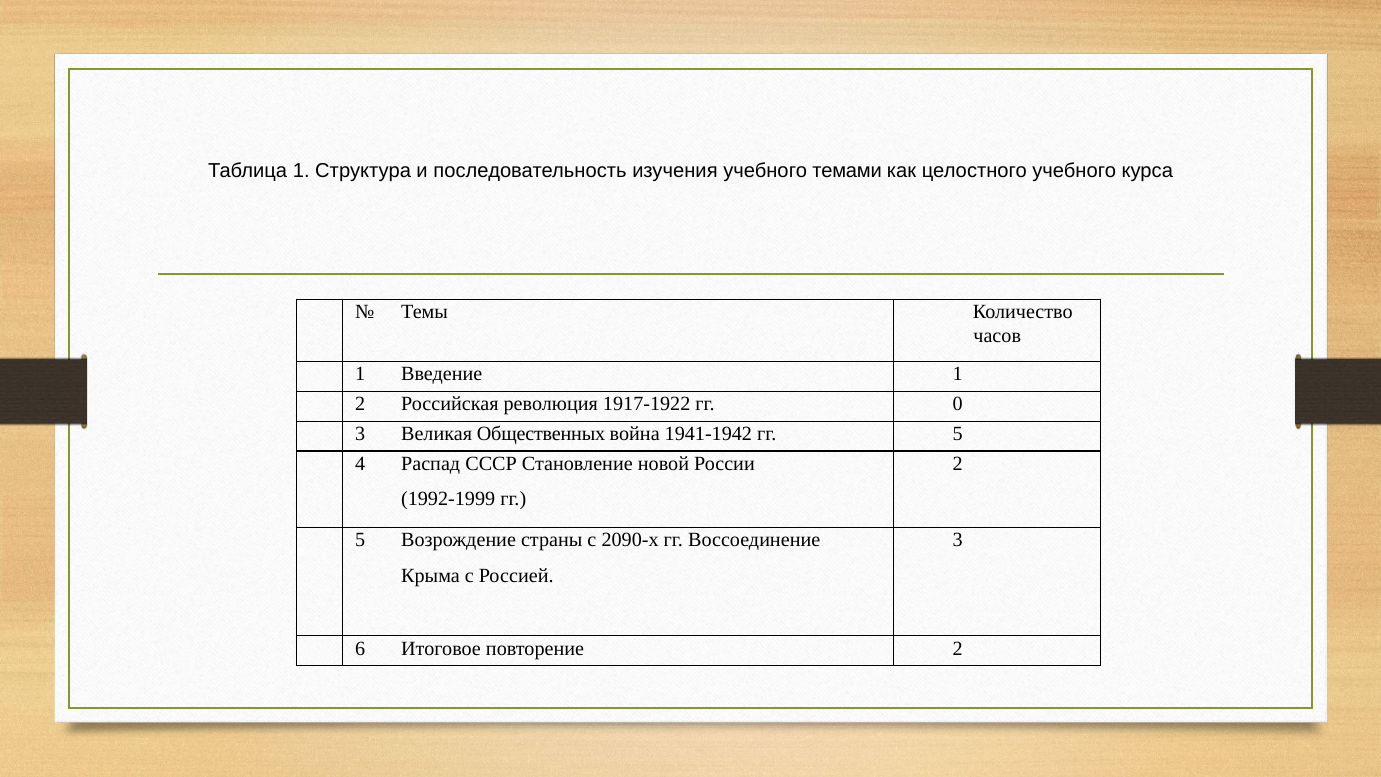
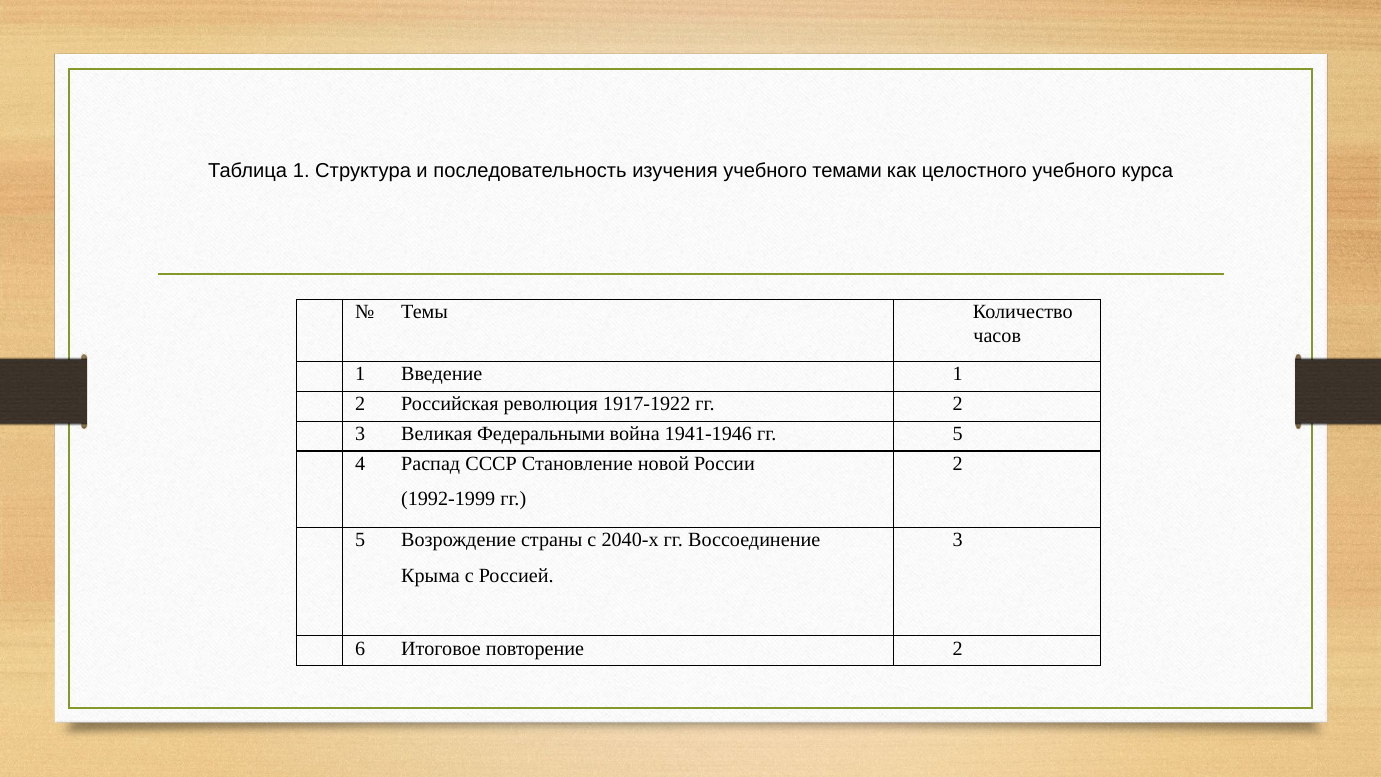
1917-1922 гг 0: 0 -> 2
Общественных: Общественных -> Федеральными
1941-1942: 1941-1942 -> 1941-1946
2090-х: 2090-х -> 2040-х
